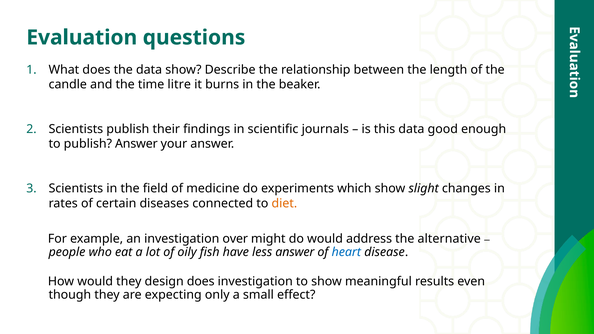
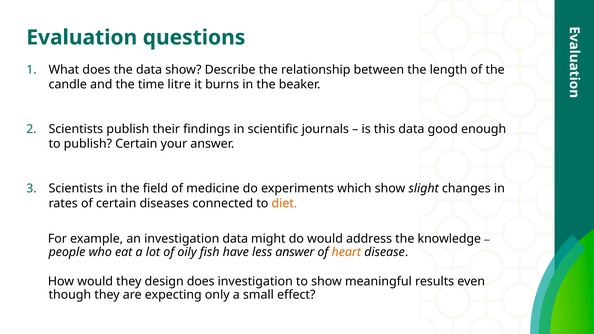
publish Answer: Answer -> Certain
investigation over: over -> data
alternative: alternative -> knowledge
heart colour: blue -> orange
